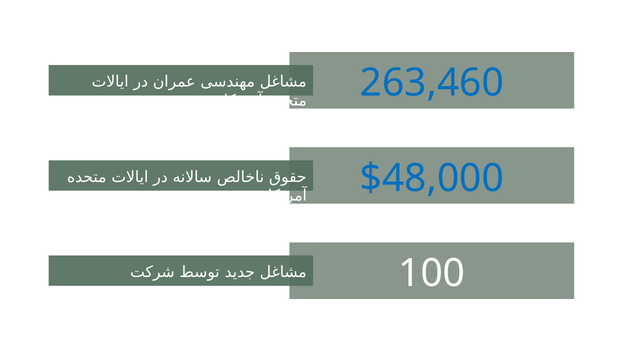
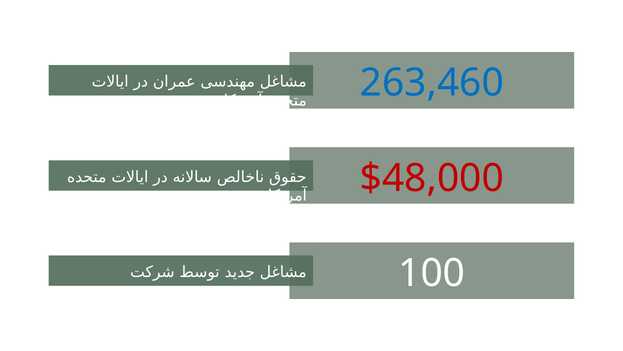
$48,000 colour: blue -> red
